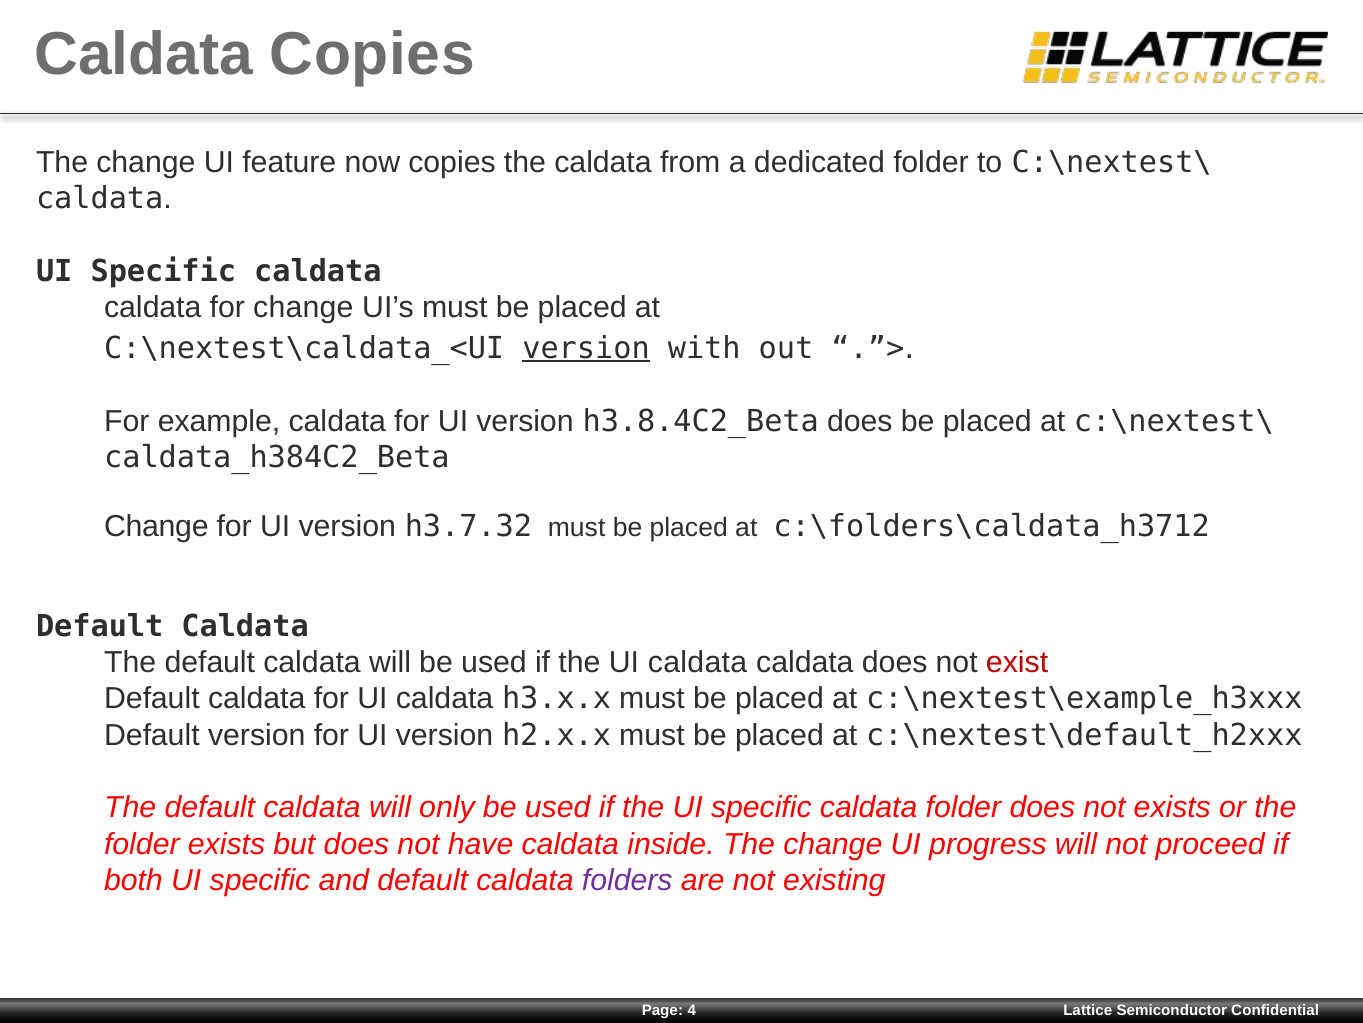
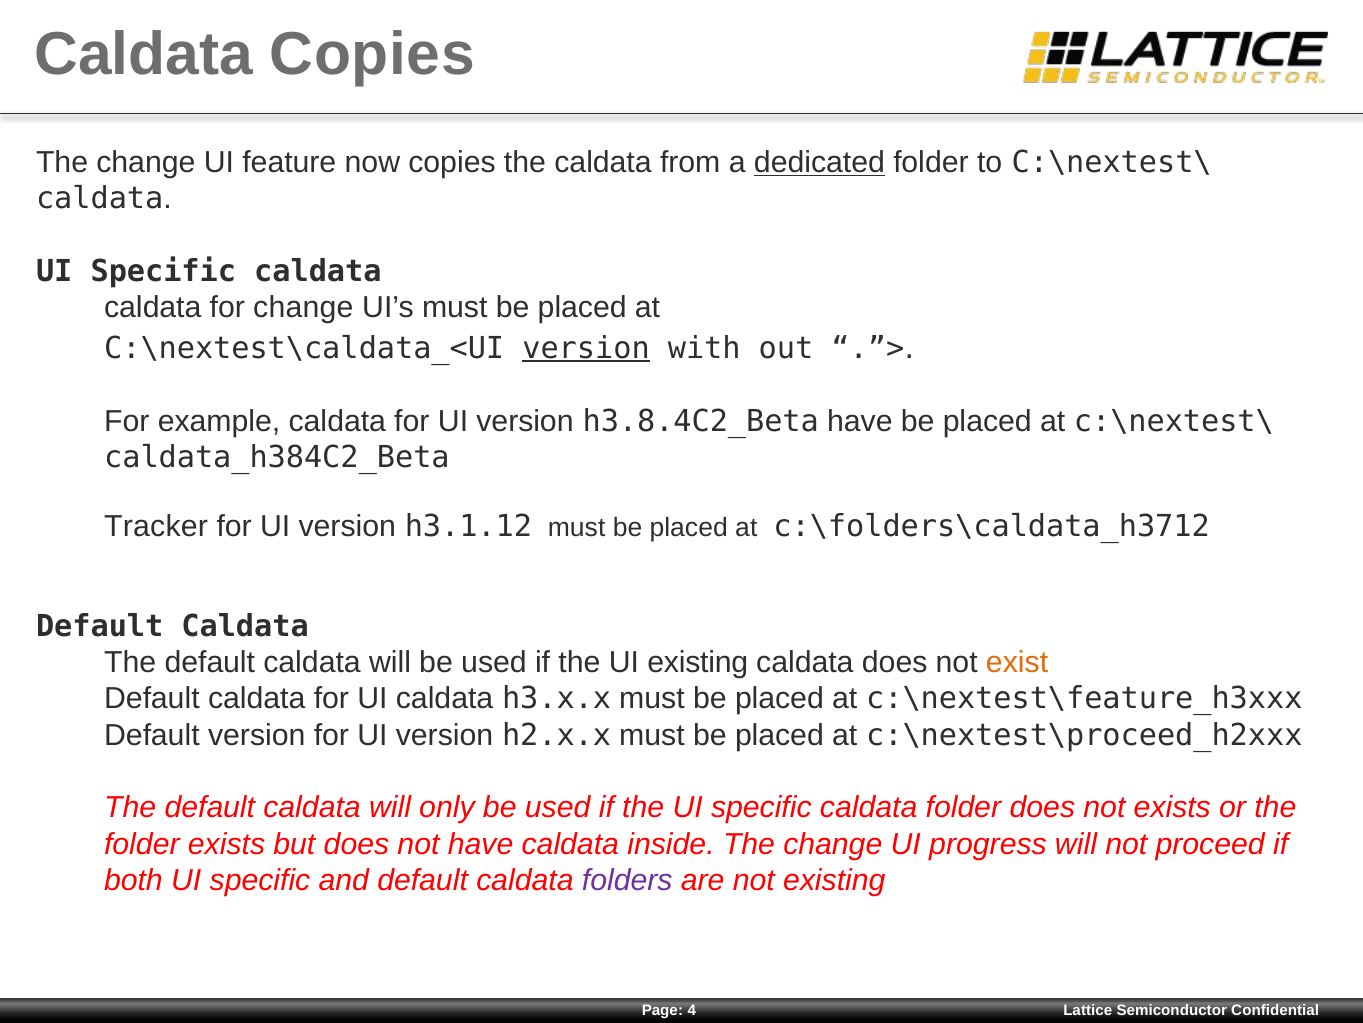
dedicated underline: none -> present
h3.8.4C2_Beta does: does -> have
Change at (156, 526): Change -> Tracker
h3.7.32: h3.7.32 -> h3.1.12
the UI caldata: caldata -> existing
exist colour: red -> orange
c:\nextest\example_h3xxx: c:\nextest\example_h3xxx -> c:\nextest\feature_h3xxx
c:\nextest\default_h2xxx: c:\nextest\default_h2xxx -> c:\nextest\proceed_h2xxx
